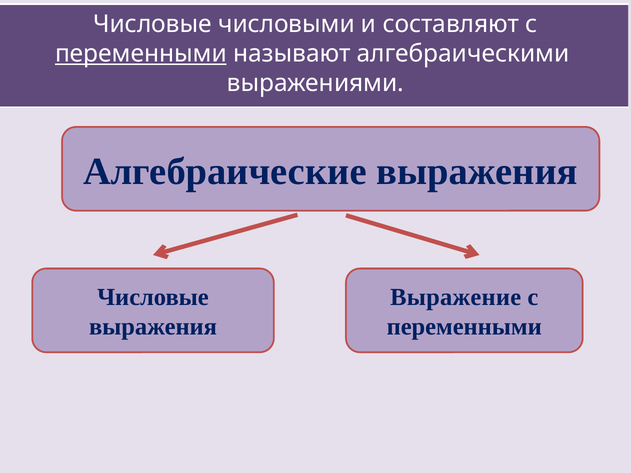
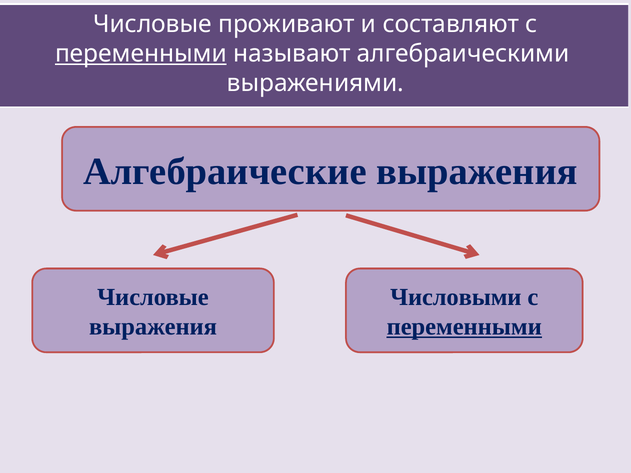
числовыми: числовыми -> проживают
Выражение: Выражение -> Числовыми
переменными at (464, 327) underline: none -> present
